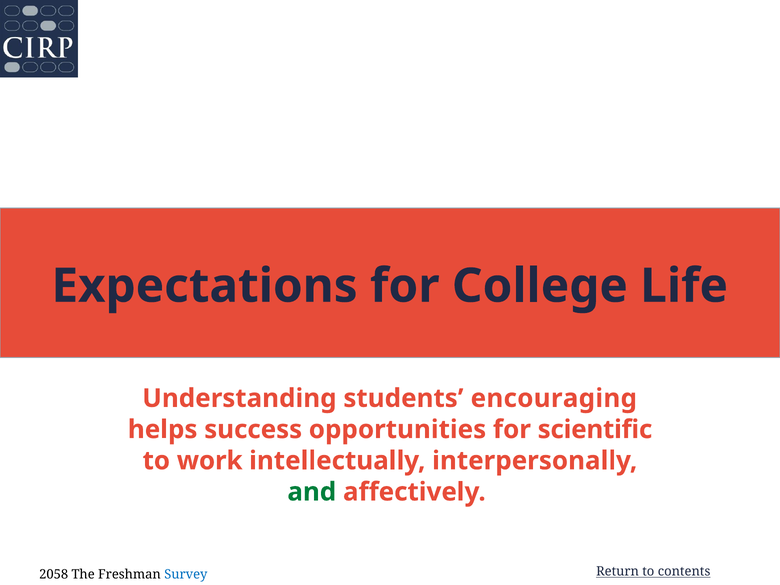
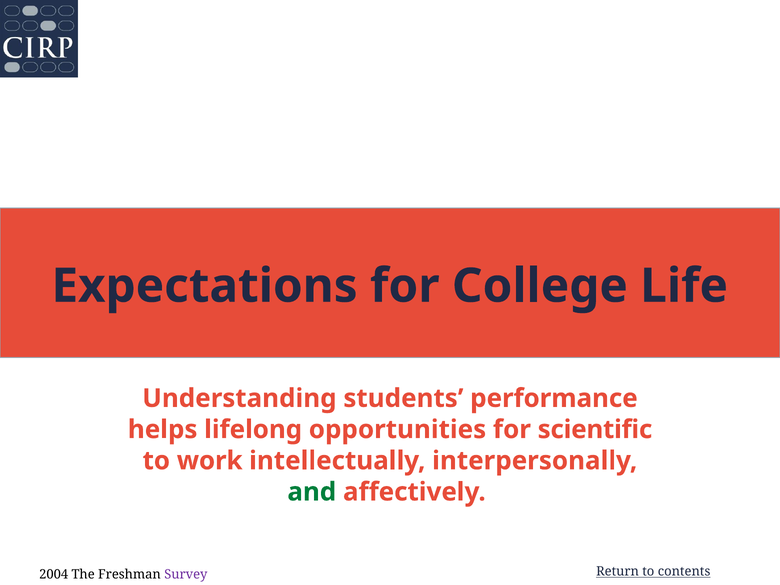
encouraging: encouraging -> performance
success: success -> lifelong
2058: 2058 -> 2004
Survey colour: blue -> purple
